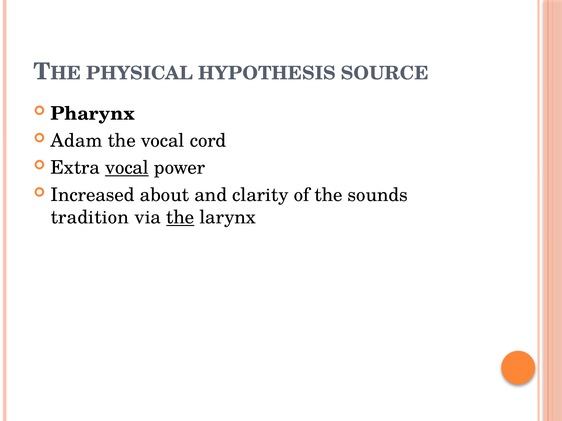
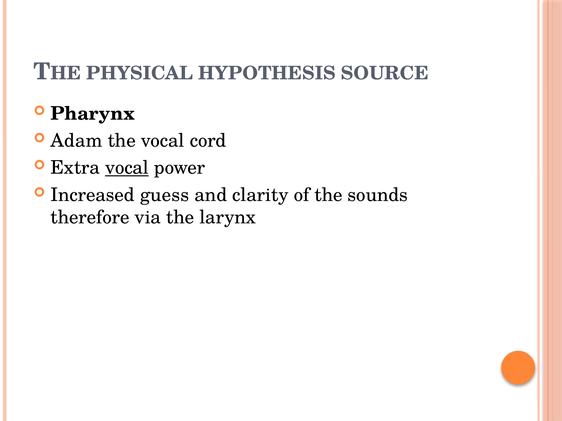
about: about -> guess
tradition: tradition -> therefore
the at (180, 218) underline: present -> none
